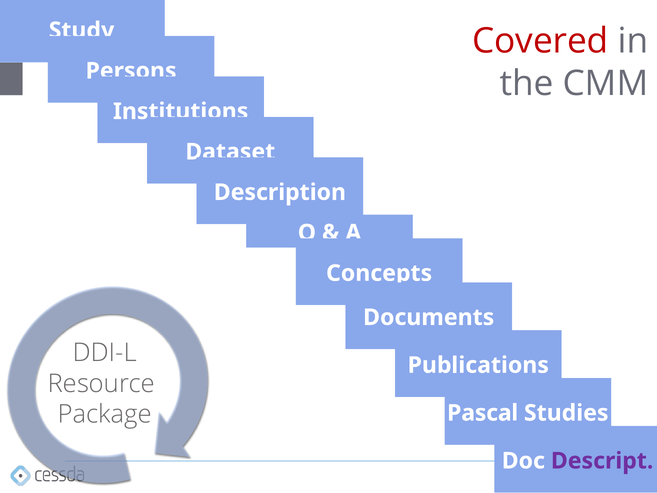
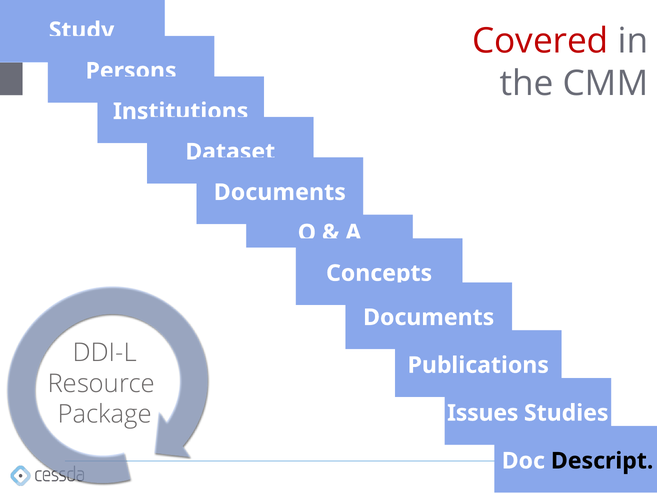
Description at (280, 192): Description -> Documents
Pascal: Pascal -> Issues
Descript colour: purple -> black
